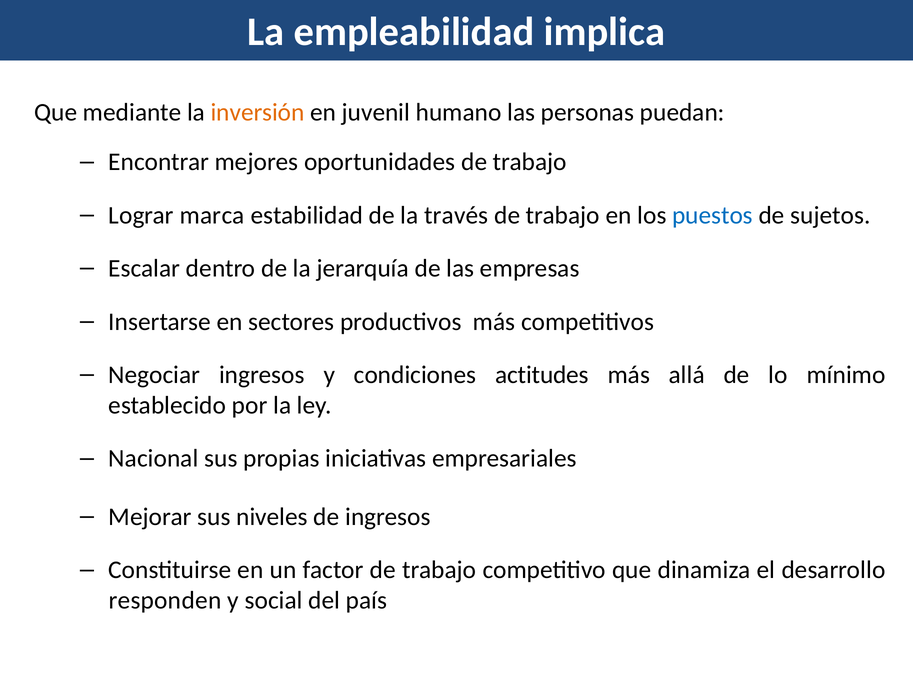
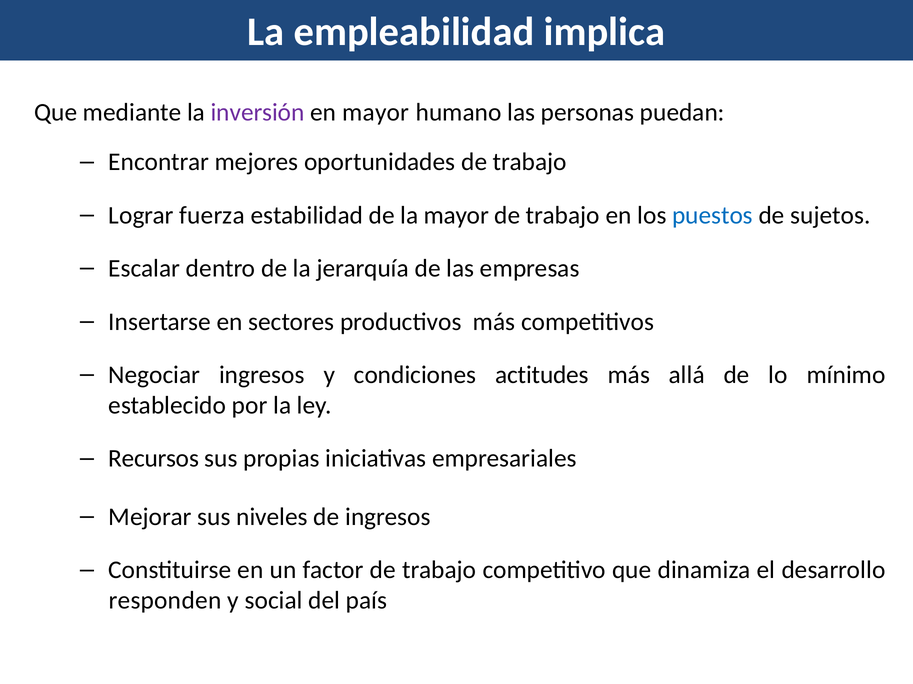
inversión colour: orange -> purple
en juvenil: juvenil -> mayor
marca: marca -> fuerza
la través: través -> mayor
Nacional: Nacional -> Recursos
